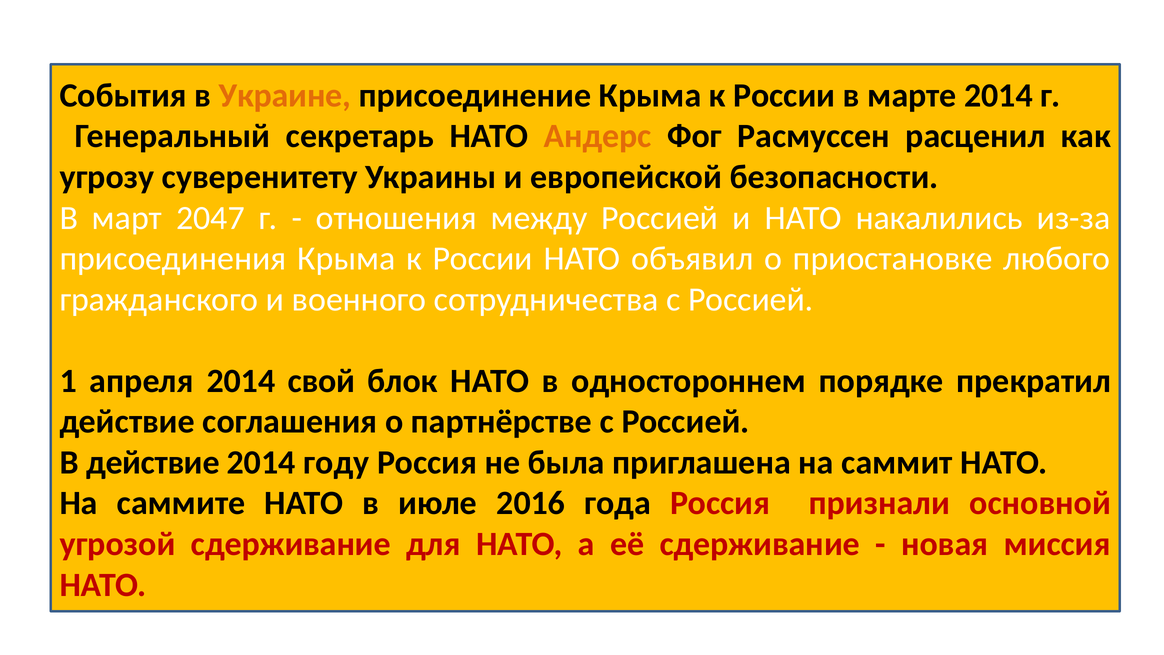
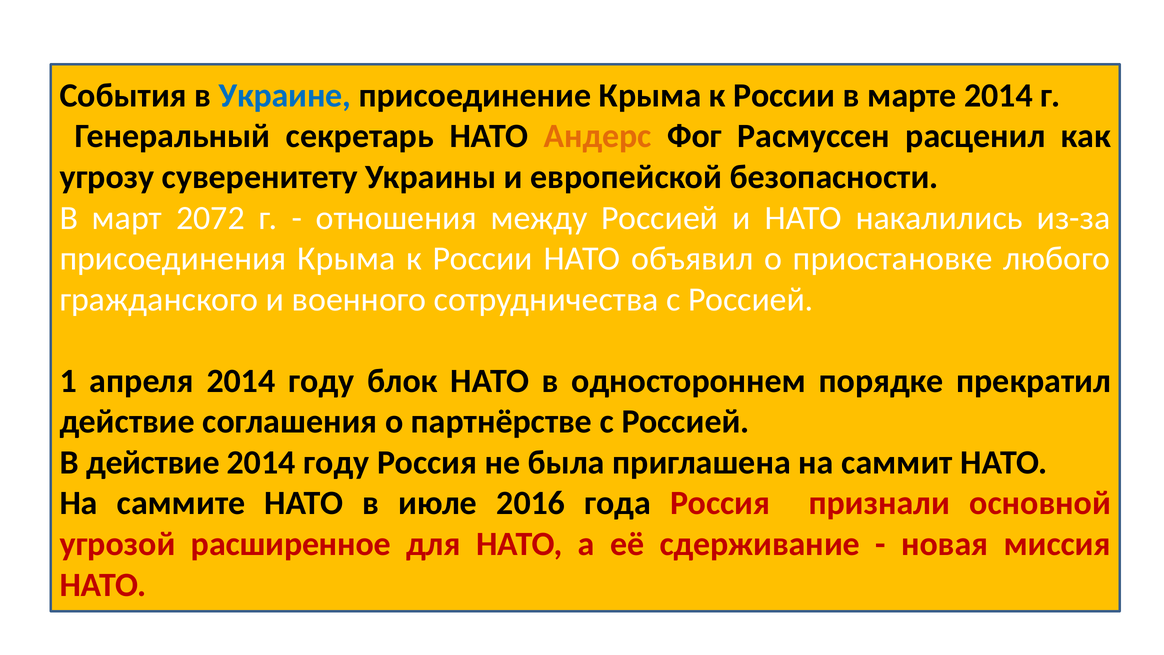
Украине colour: orange -> blue
2047: 2047 -> 2072
апреля 2014 свой: свой -> году
угрозой сдерживание: сдерживание -> расширенное
